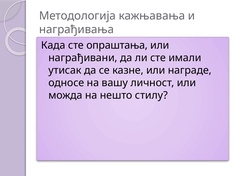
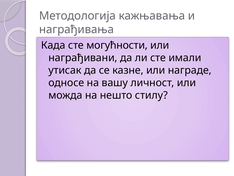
опраштања: опраштања -> могућности
